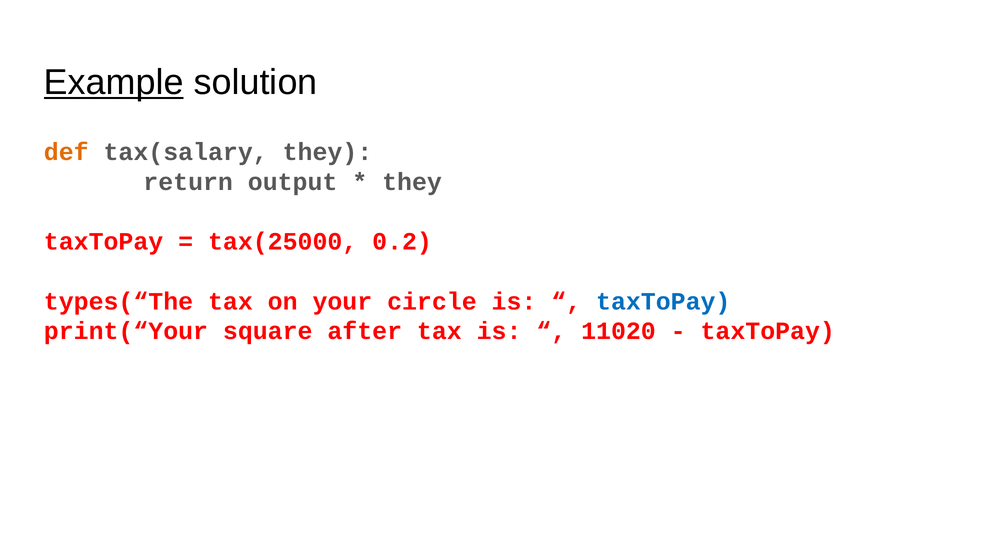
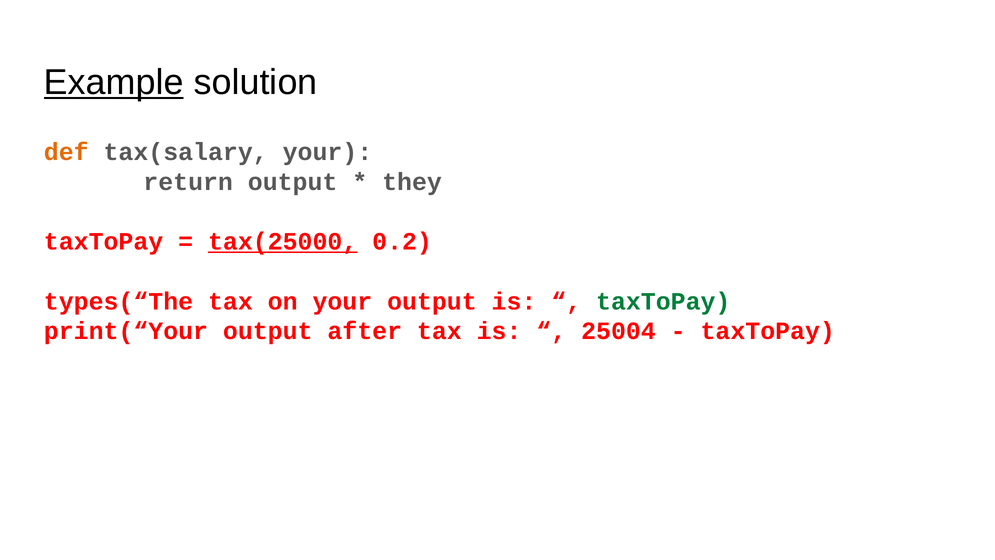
tax(salary they: they -> your
tax(25000 underline: none -> present
your circle: circle -> output
taxToPay at (663, 301) colour: blue -> green
print(“Your square: square -> output
11020: 11020 -> 25004
